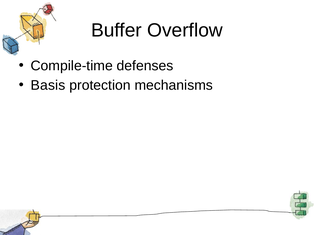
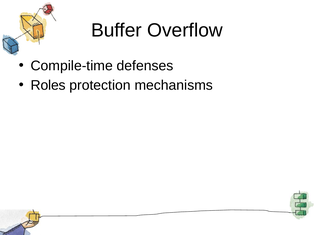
Basis: Basis -> Roles
